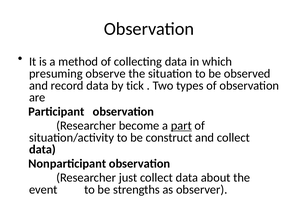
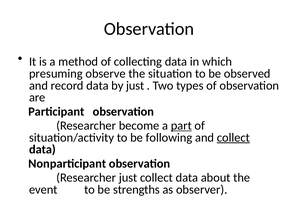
by tick: tick -> just
construct: construct -> following
collect at (233, 137) underline: none -> present
